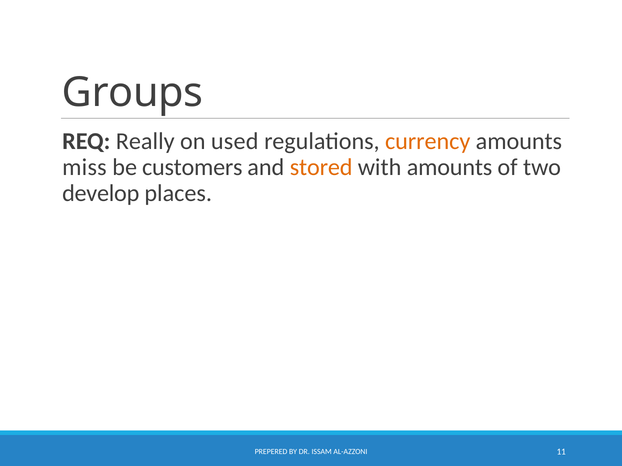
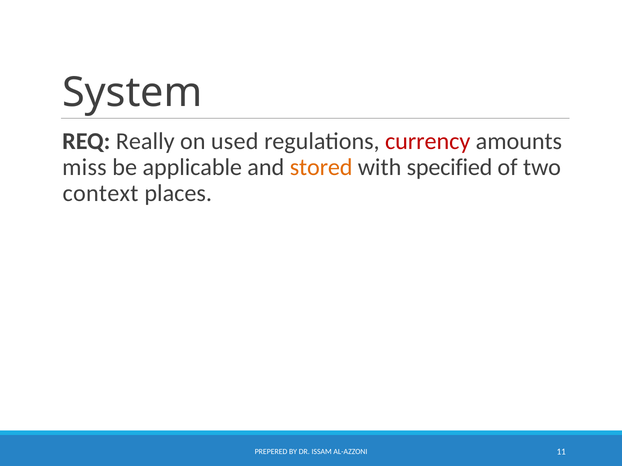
Groups: Groups -> System
currency colour: orange -> red
customers: customers -> applicable
with amounts: amounts -> specified
develop: develop -> context
